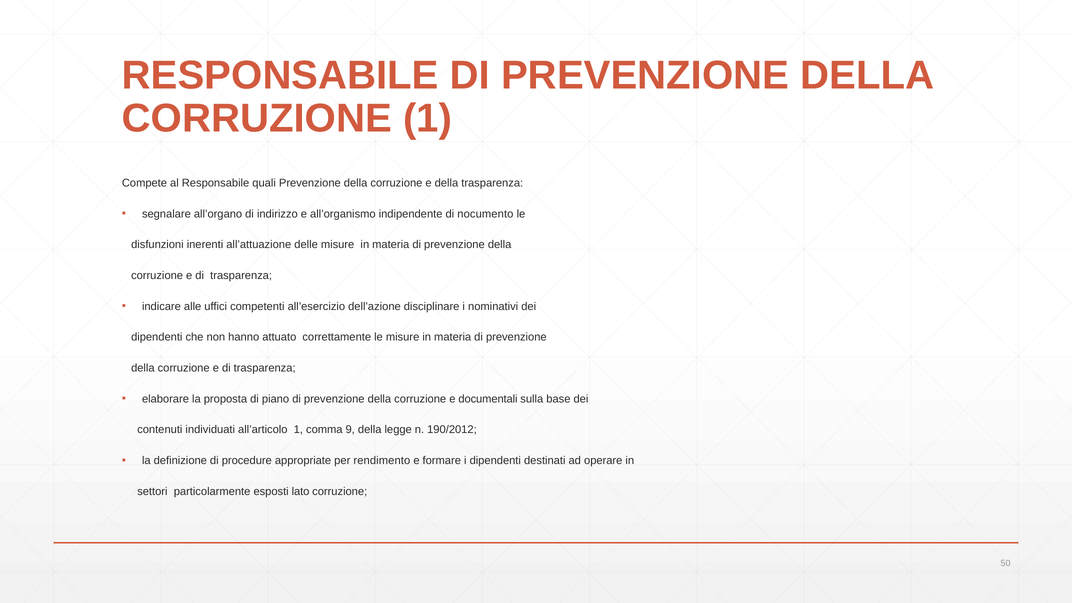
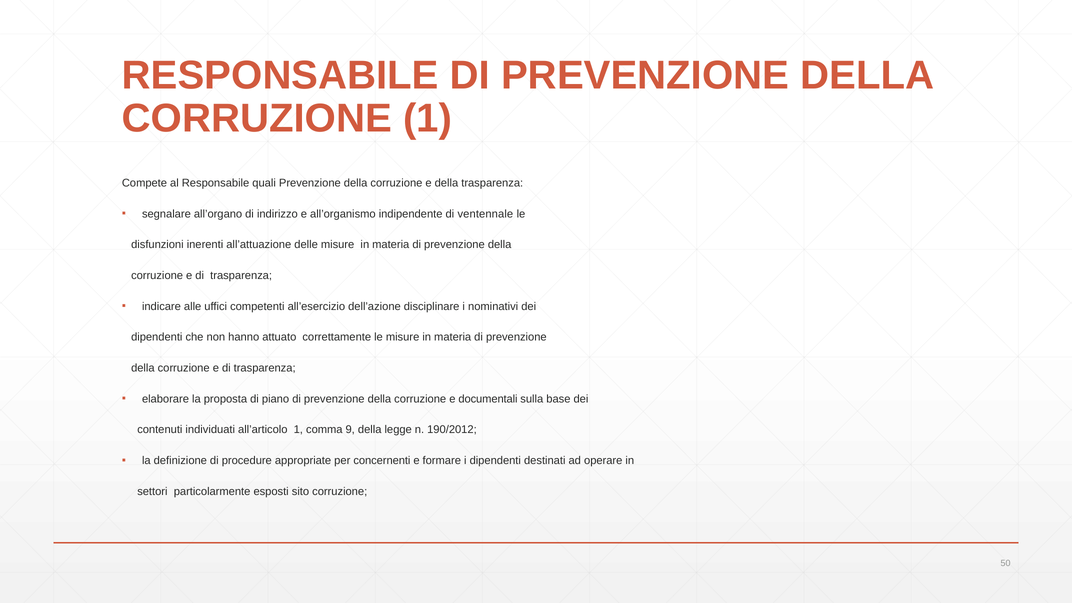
nocumento: nocumento -> ventennale
rendimento: rendimento -> concernenti
lato: lato -> sito
